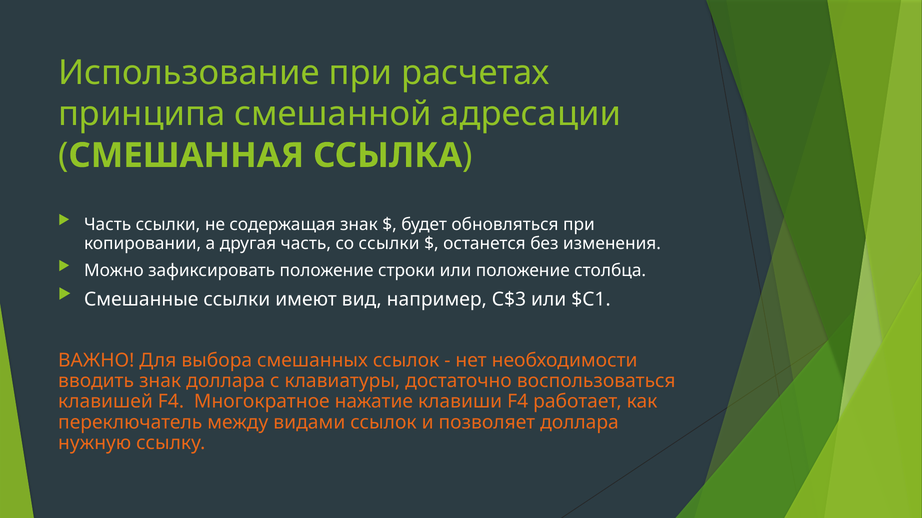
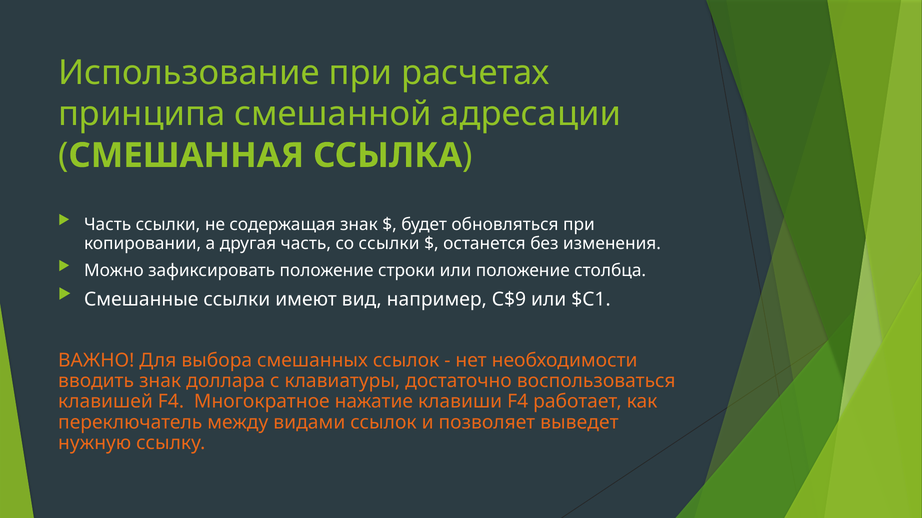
С$3: С$3 -> С$9
позволяет доллара: доллара -> выведет
